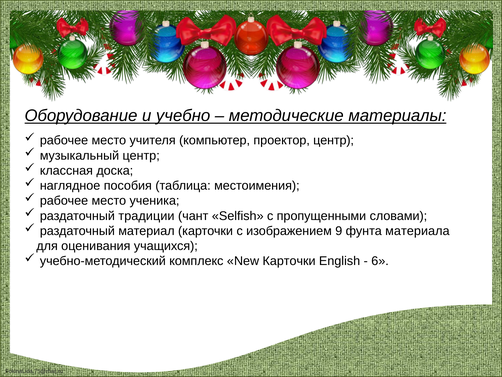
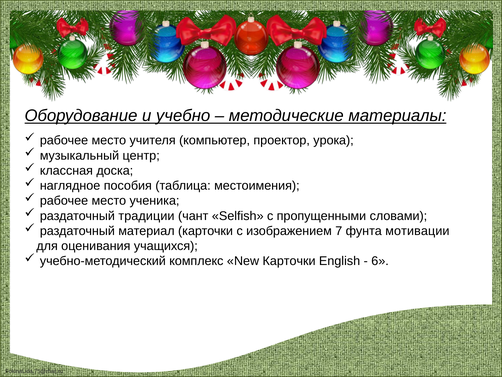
проектор центр: центр -> урока
9: 9 -> 7
материала: материала -> мотивации
